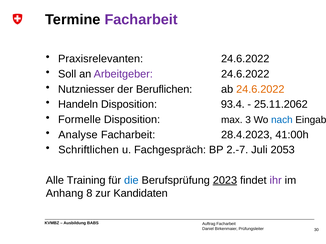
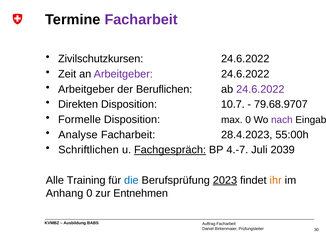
Praxisrelevanten: Praxisrelevanten -> Zivilschutzkursen
Soll: Soll -> Zeit
Nutzniesser at (86, 89): Nutzniesser -> Arbeitgeber
24.6.2022 at (260, 89) colour: orange -> purple
Handeln: Handeln -> Direkten
93.4: 93.4 -> 10.7
25.11.2062: 25.11.2062 -> 79.68.9707
max 3: 3 -> 0
nach colour: blue -> purple
41:00h: 41:00h -> 55:00h
Fachgespräch underline: none -> present
2.-7: 2.-7 -> 4.-7
2053: 2053 -> 2039
ihr colour: purple -> orange
Anhang 8: 8 -> 0
Kandidaten: Kandidaten -> Entnehmen
